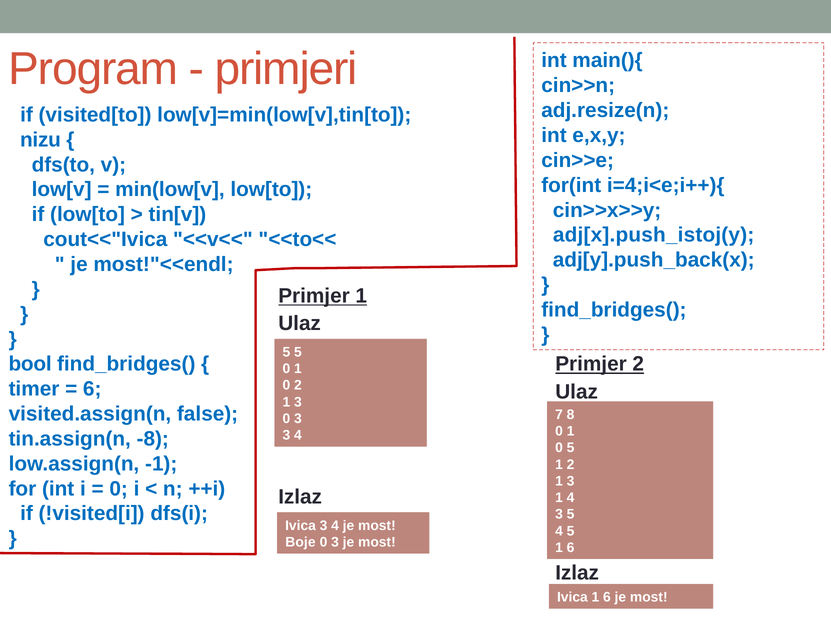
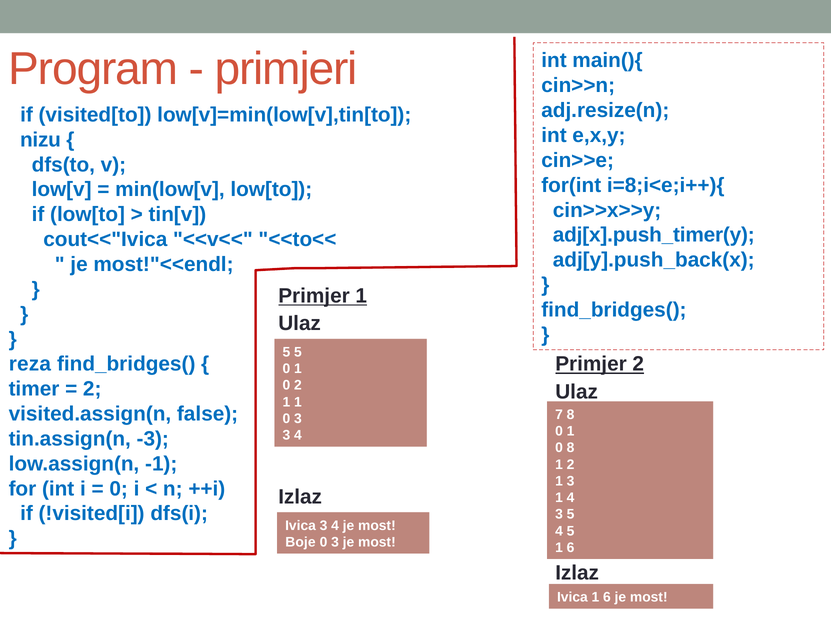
i=4;i<e;i++){: i=4;i<e;i++){ -> i=8;i<e;i++){
adj[x].push_istoj(y: adj[x].push_istoj(y -> adj[x].push_timer(y
bool: bool -> reza
6 at (92, 389): 6 -> 2
3 at (298, 402): 3 -> 1
-8: -8 -> -3
0 5: 5 -> 8
